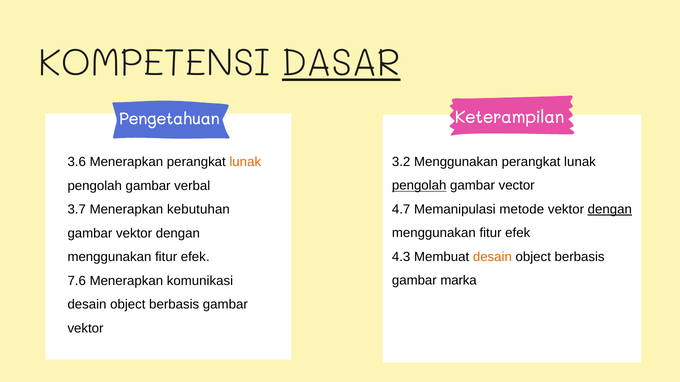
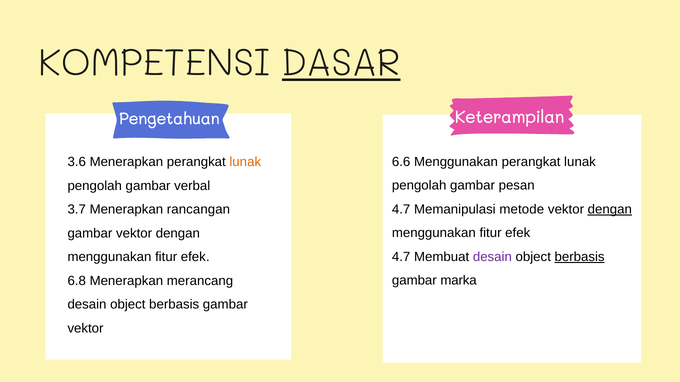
3.2: 3.2 -> 6.6
pengolah at (419, 186) underline: present -> none
vector: vector -> pesan
kebutuhan: kebutuhan -> rancangan
4.3 at (401, 257): 4.3 -> 4.7
desain at (492, 257) colour: orange -> purple
berbasis at (580, 257) underline: none -> present
7.6: 7.6 -> 6.8
komunikasi: komunikasi -> merancang
